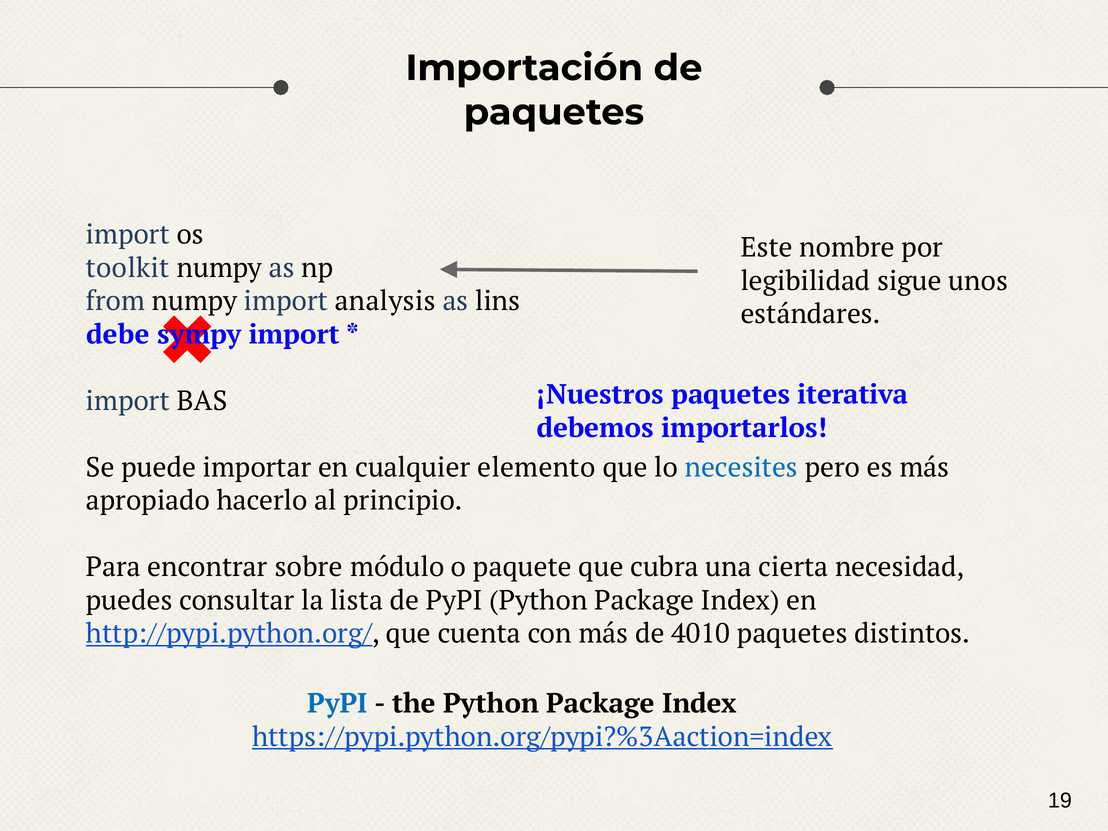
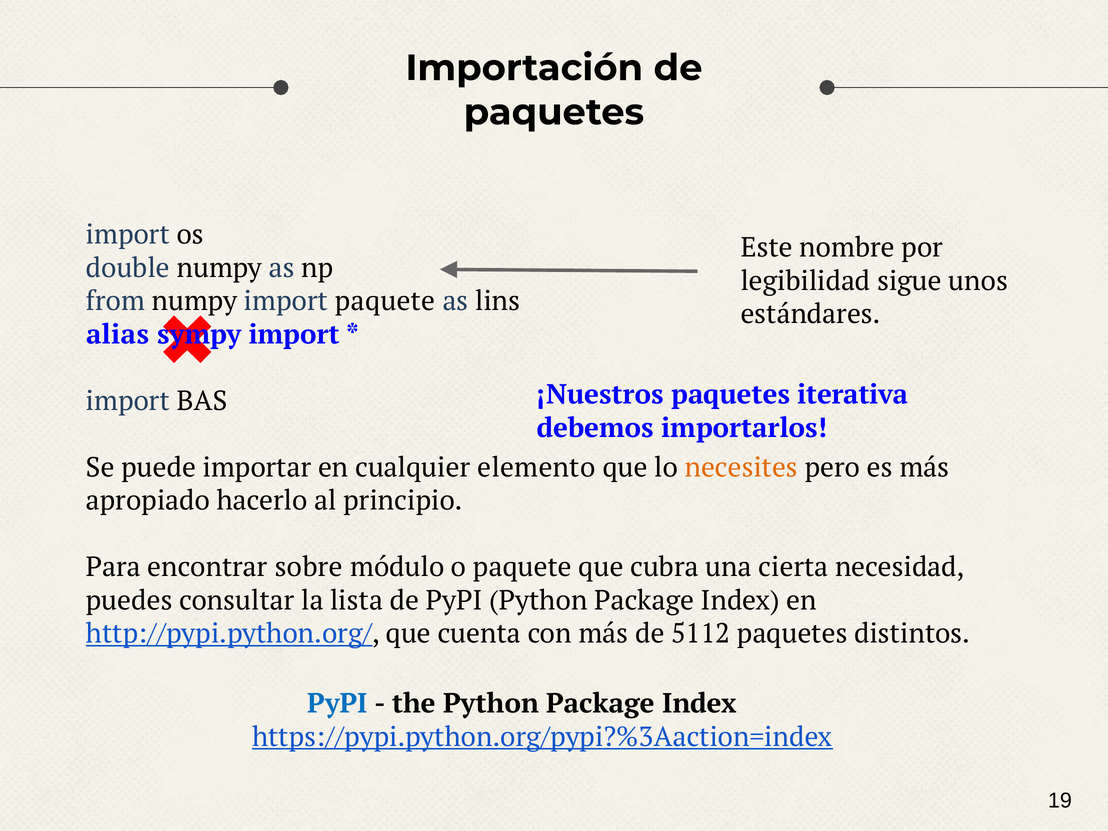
toolkit: toolkit -> double
import analysis: analysis -> paquete
debe: debe -> alias
necesites colour: blue -> orange
4010: 4010 -> 5112
